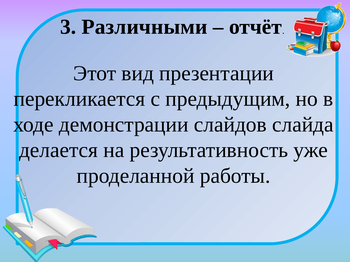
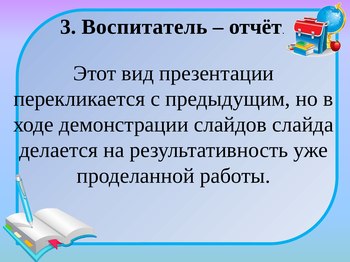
Различными: Различными -> Воспитатель
